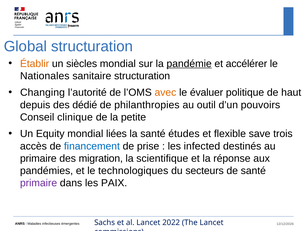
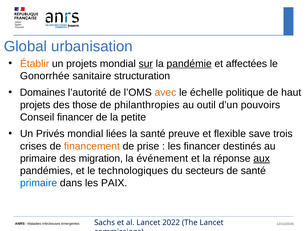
Global structuration: structuration -> urbanisation
un siècles: siècles -> projets
sur underline: none -> present
accélérer: accélérer -> affectées
Nationales: Nationales -> Gonorrhée
Changing: Changing -> Domaines
évaluer: évaluer -> échelle
depuis at (35, 105): depuis -> projets
dédié: dédié -> those
Conseil clinique: clinique -> financer
Equity: Equity -> Privés
études: études -> preuve
accès: accès -> crises
financement colour: blue -> orange
les infected: infected -> financer
scientifique: scientifique -> événement
aux underline: none -> present
primaire at (39, 183) colour: purple -> blue
